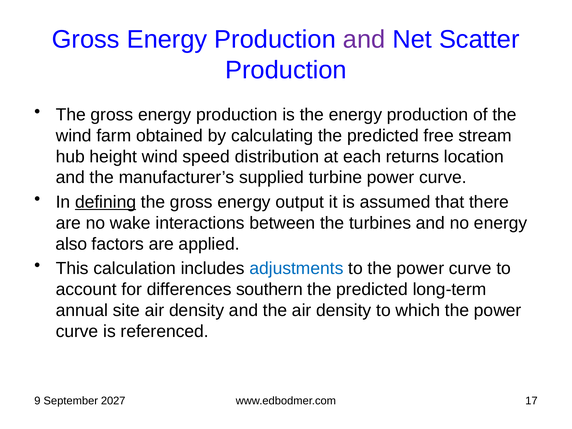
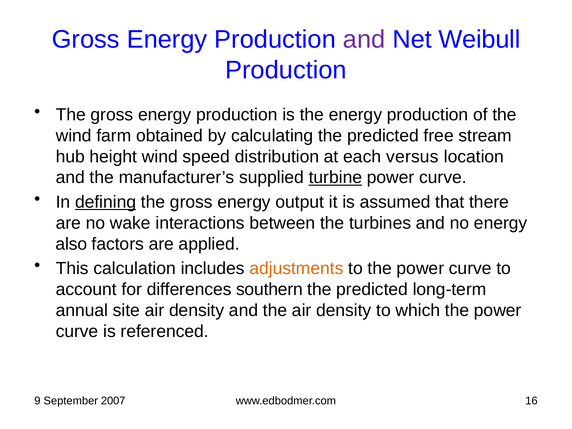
Scatter: Scatter -> Weibull
returns: returns -> versus
turbine underline: none -> present
adjustments colour: blue -> orange
2027: 2027 -> 2007
17: 17 -> 16
